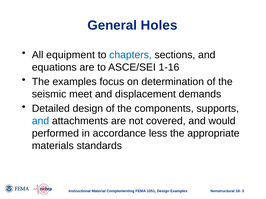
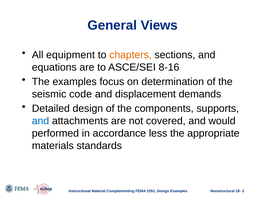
Holes: Holes -> Views
chapters colour: blue -> orange
1-16: 1-16 -> 8-16
meet: meet -> code
